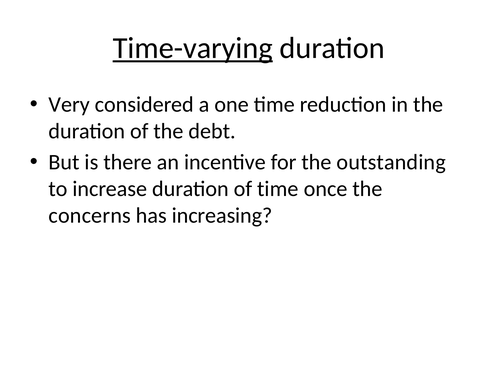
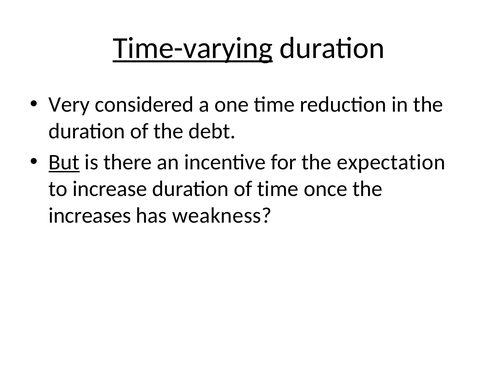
But underline: none -> present
outstanding: outstanding -> expectation
concerns: concerns -> increases
increasing: increasing -> weakness
